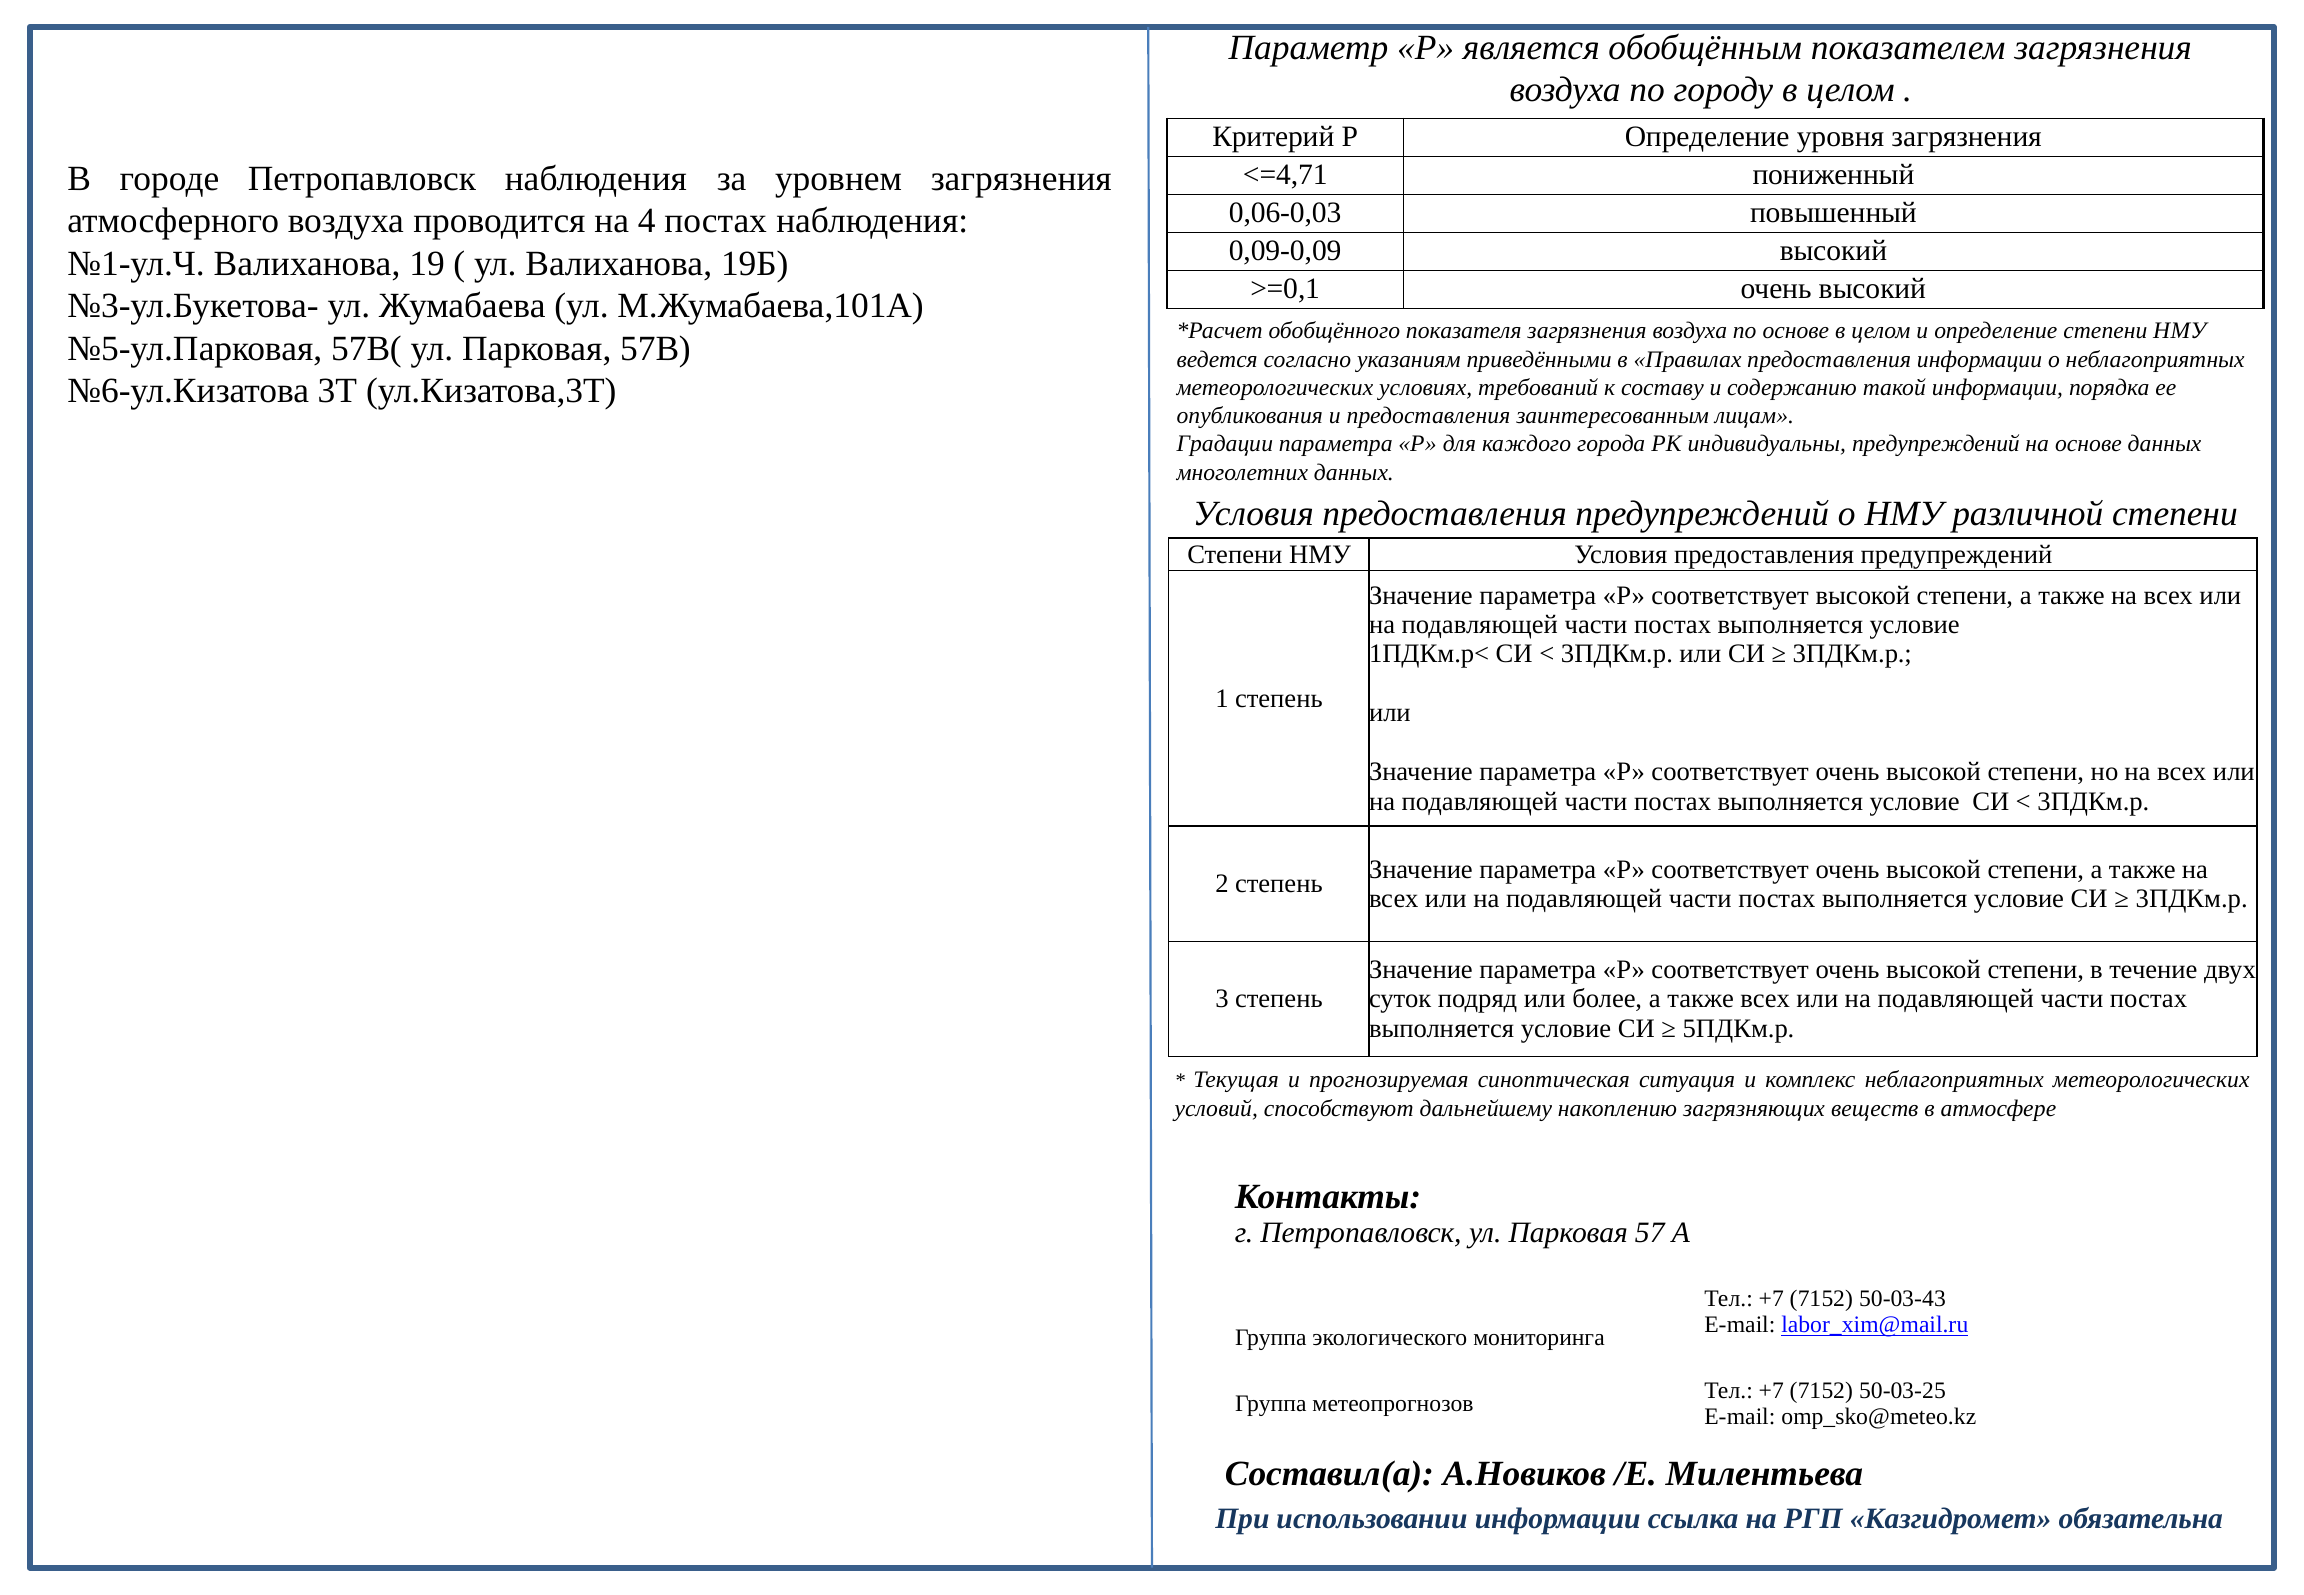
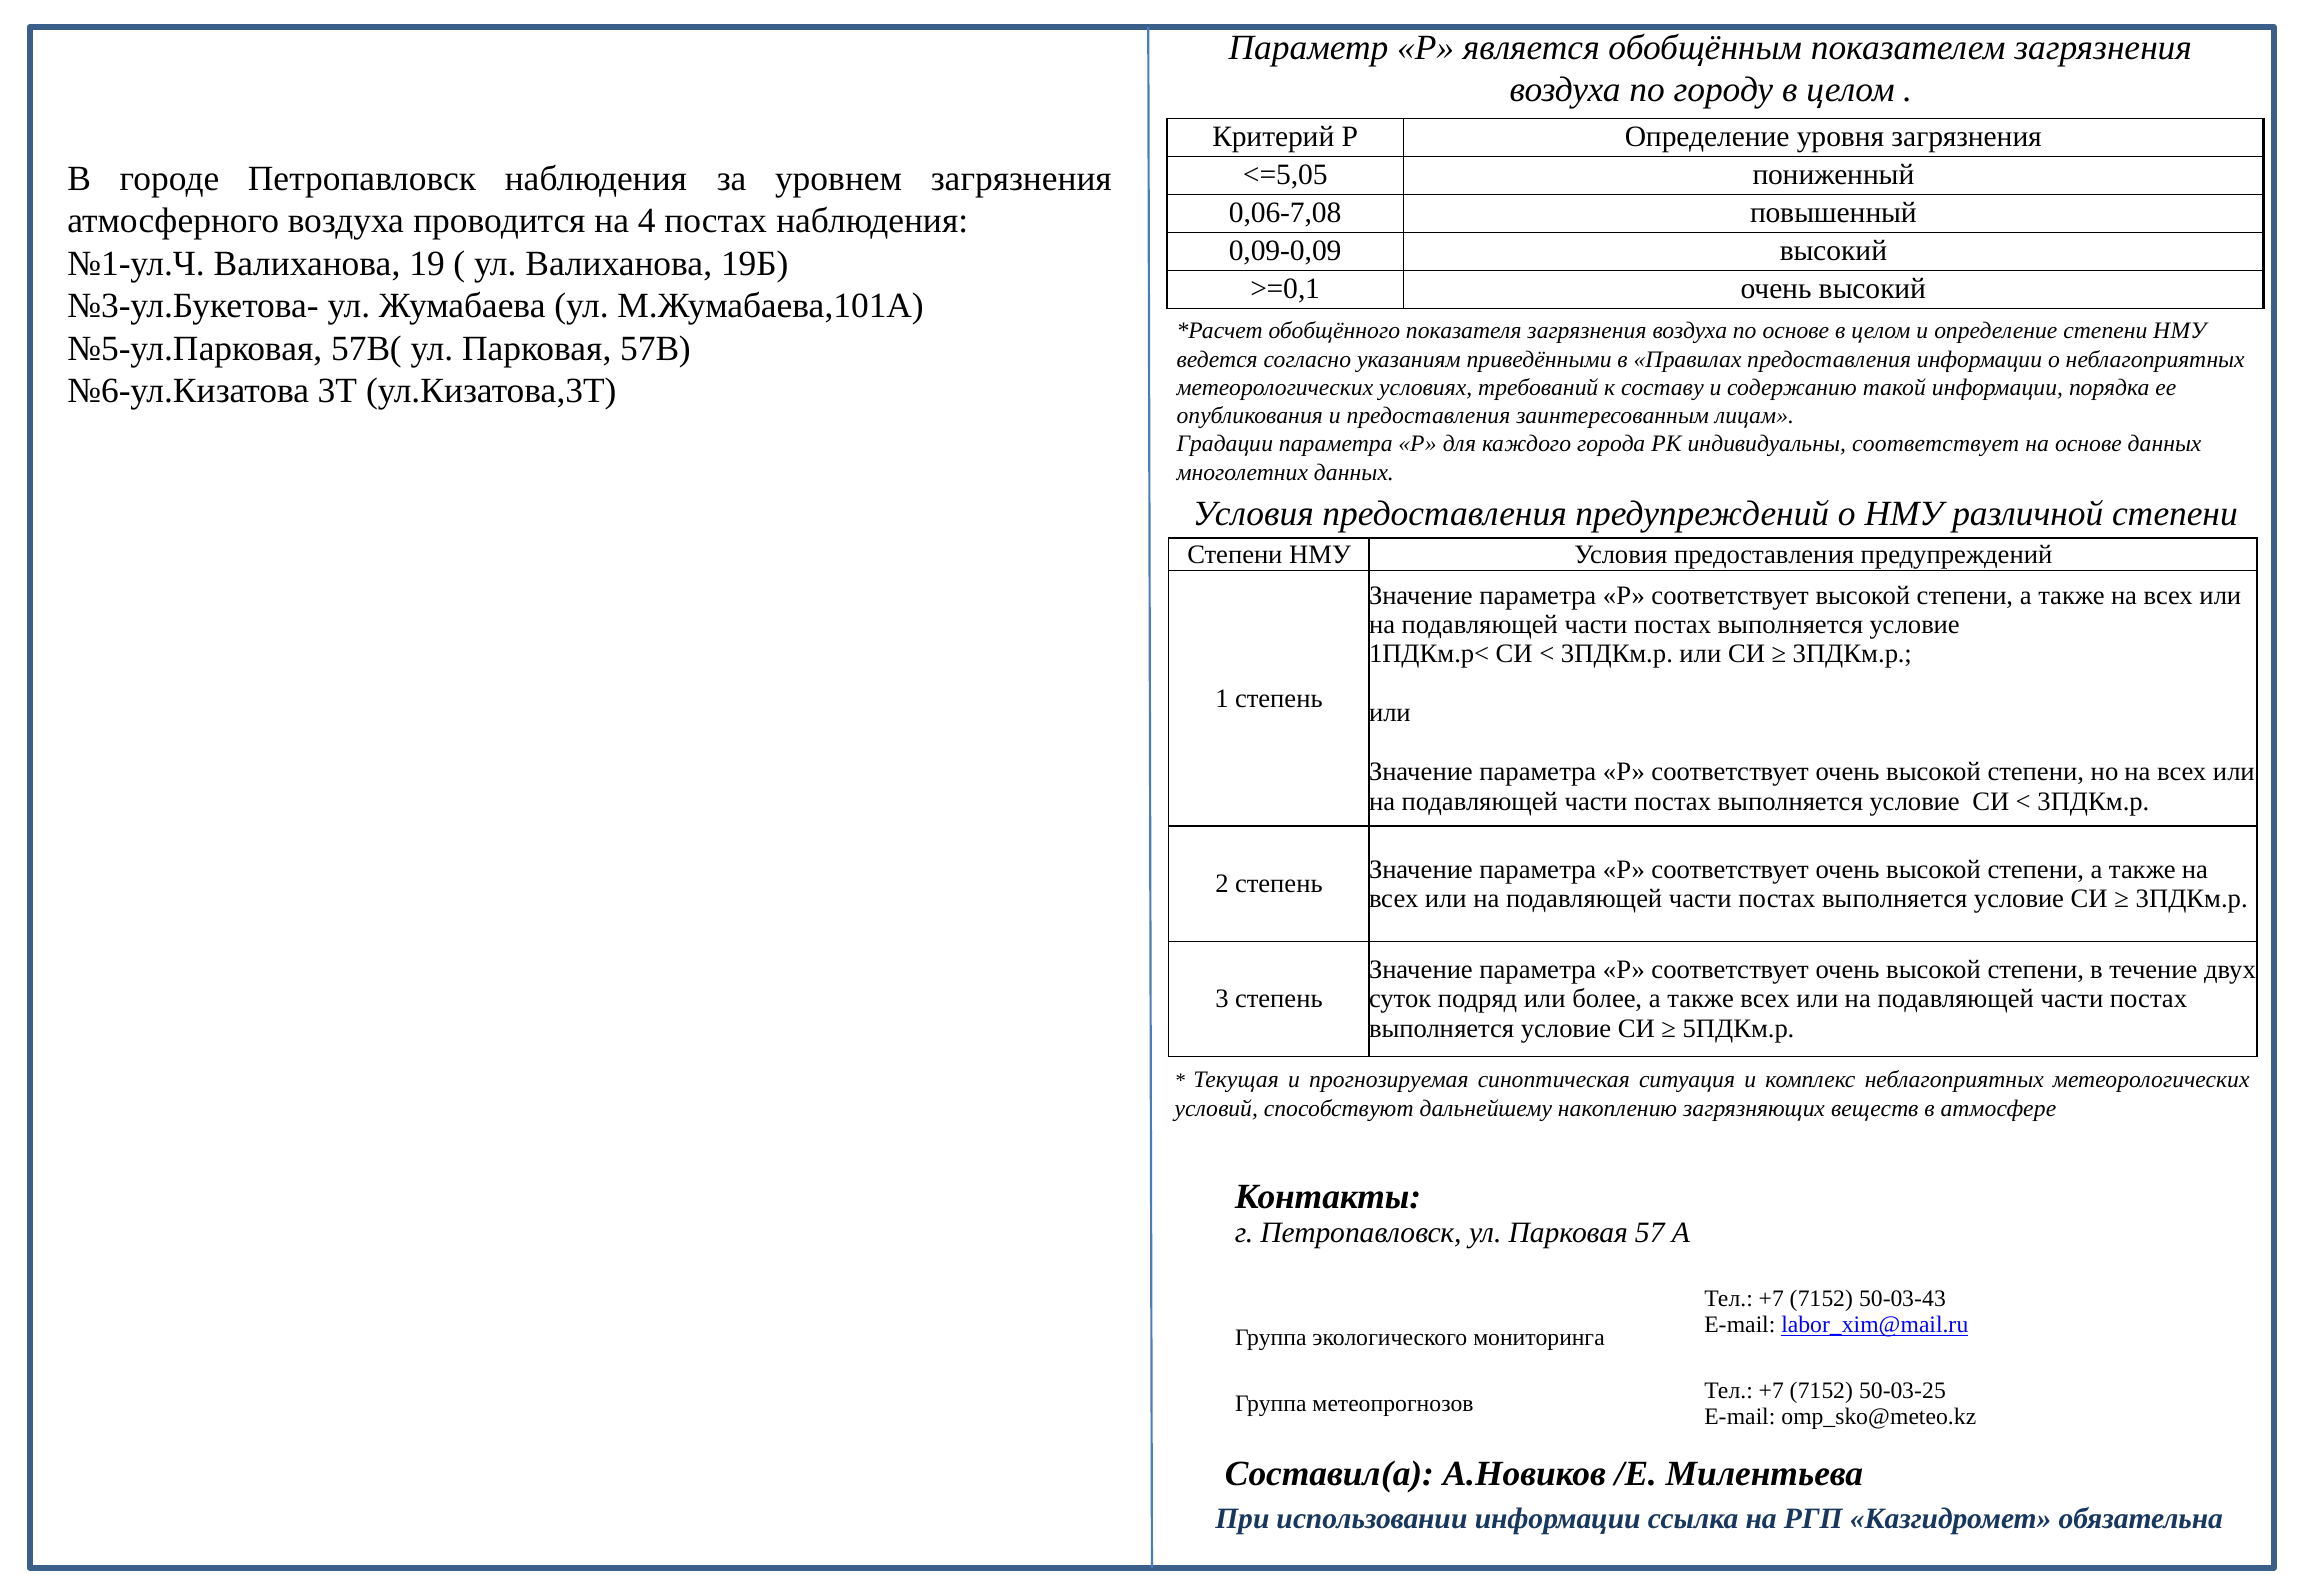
<=4,71: <=4,71 -> <=5,05
0,06-0,03: 0,06-0,03 -> 0,06-7,08
индивидуальны предупреждений: предупреждений -> соответствует
